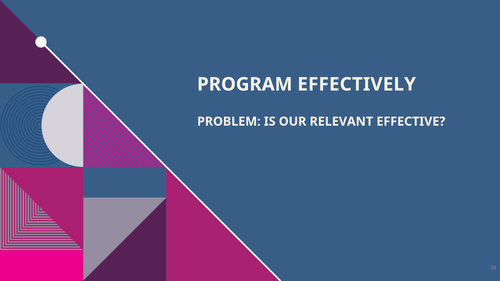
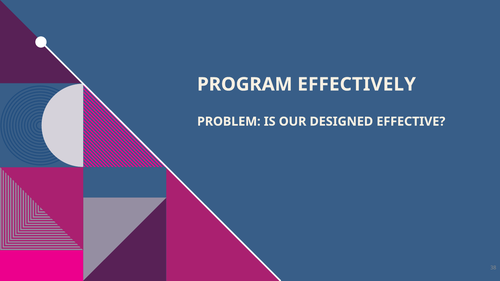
RELEVANT: RELEVANT -> DESIGNED
